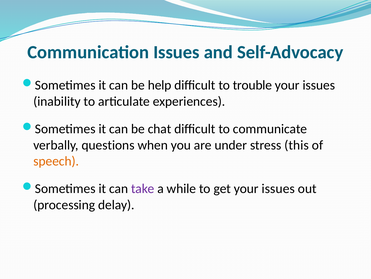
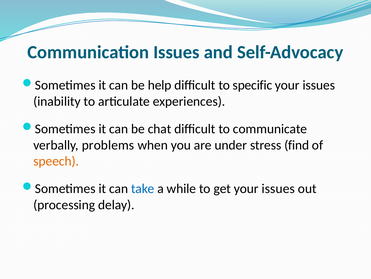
trouble: trouble -> specific
questions: questions -> problems
this: this -> find
take colour: purple -> blue
